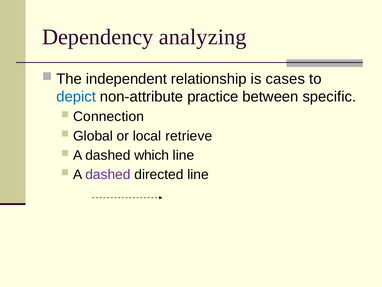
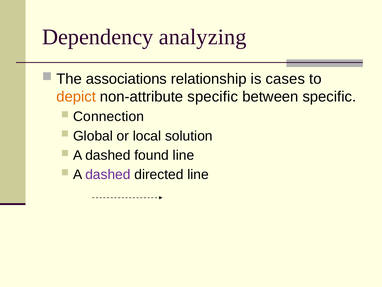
independent: independent -> associations
depict colour: blue -> orange
non-attribute practice: practice -> specific
retrieve: retrieve -> solution
which: which -> found
